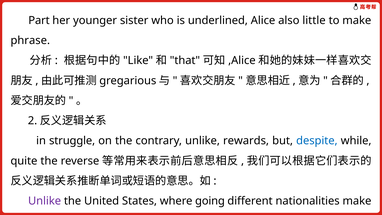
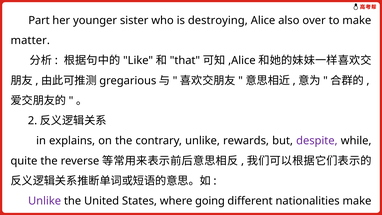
underlined: underlined -> destroying
little: little -> over
phrase: phrase -> matter
struggle: struggle -> explains
despite colour: blue -> purple
